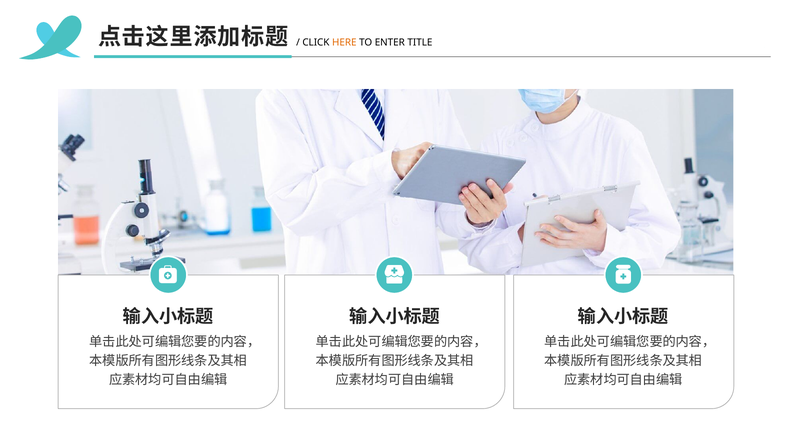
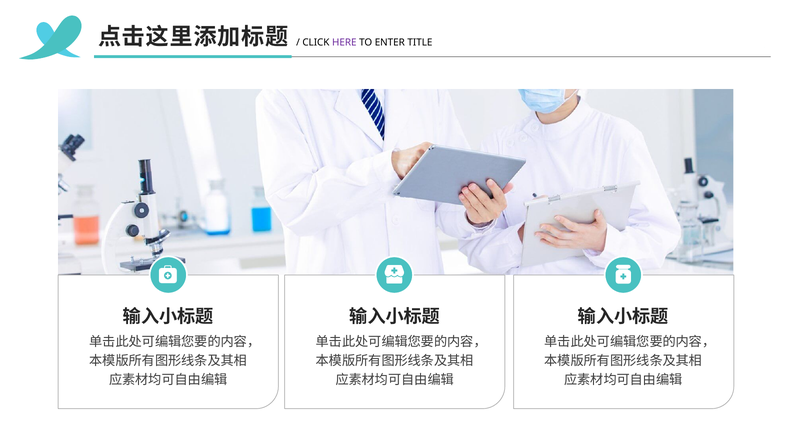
HERE colour: orange -> purple
